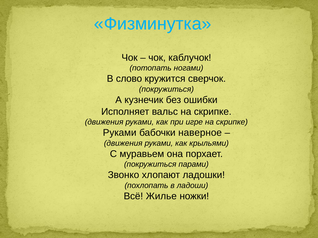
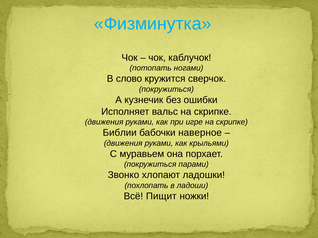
Руками at (120, 133): Руками -> Библии
Жилье: Жилье -> Пищит
